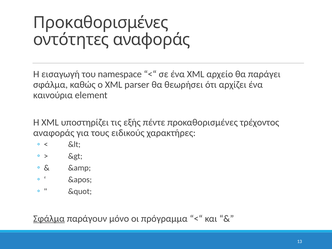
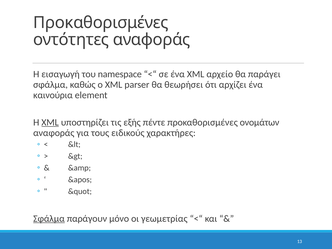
XML at (50, 122) underline: none -> present
τρέχοντος: τρέχοντος -> ονομάτων
πρόγραμμα: πρόγραμμα -> γεωμετρίας
